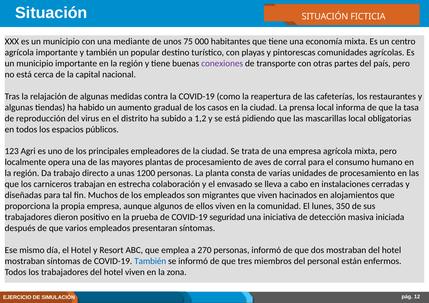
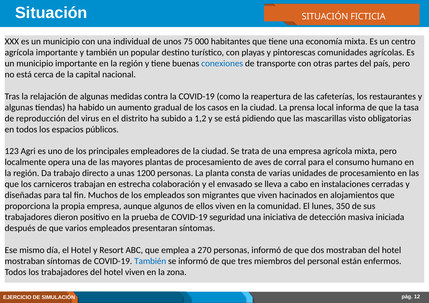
mediante: mediante -> individual
conexiones colour: purple -> blue
mascarillas local: local -> visto
